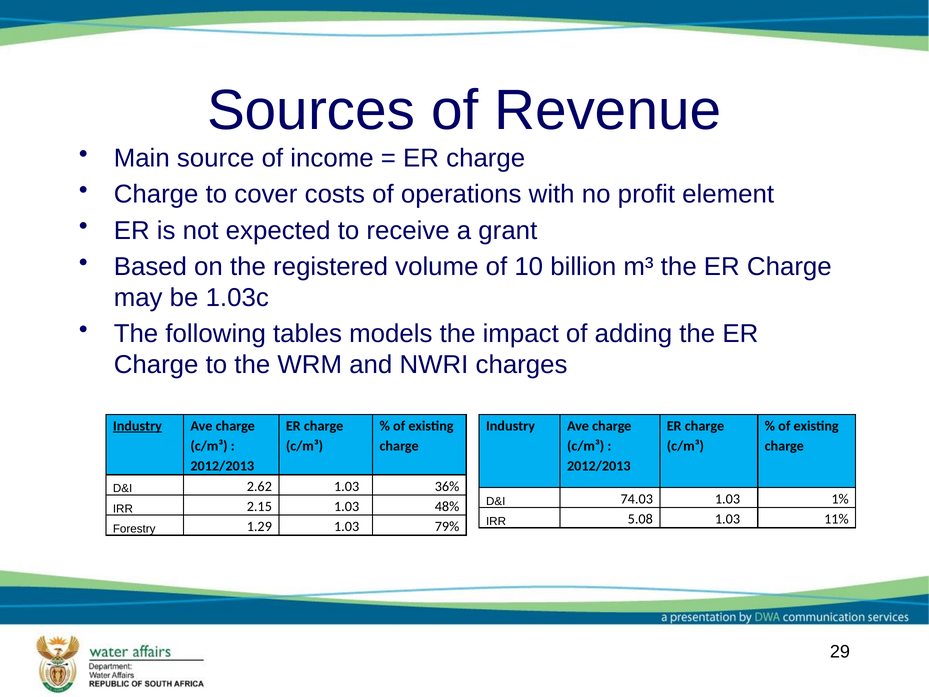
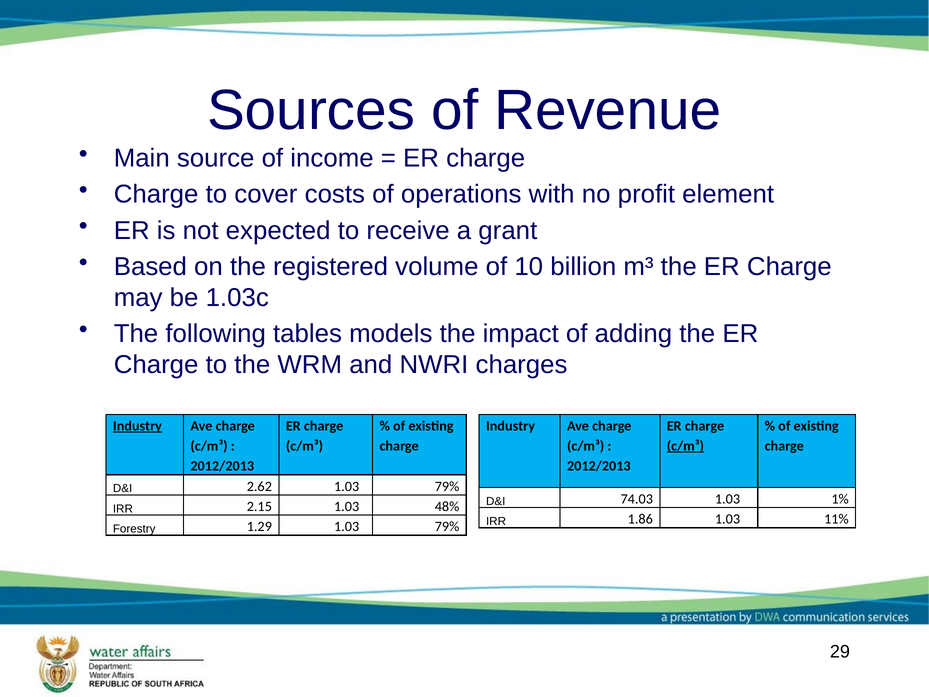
c/m³ at (685, 446) underline: none -> present
2.62 1.03 36%: 36% -> 79%
5.08: 5.08 -> 1.86
